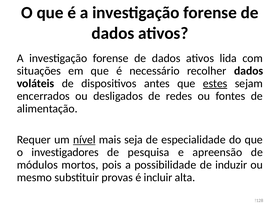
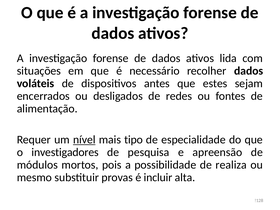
estes underline: present -> none
seja: seja -> tipo
induzir: induzir -> realiza
